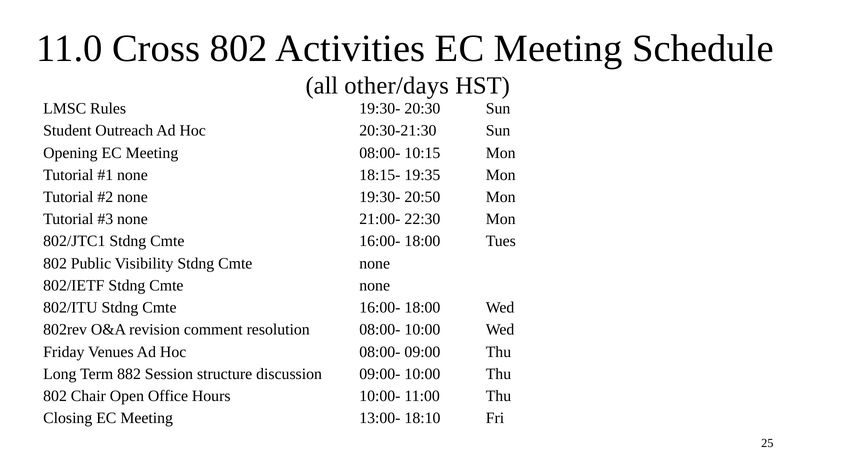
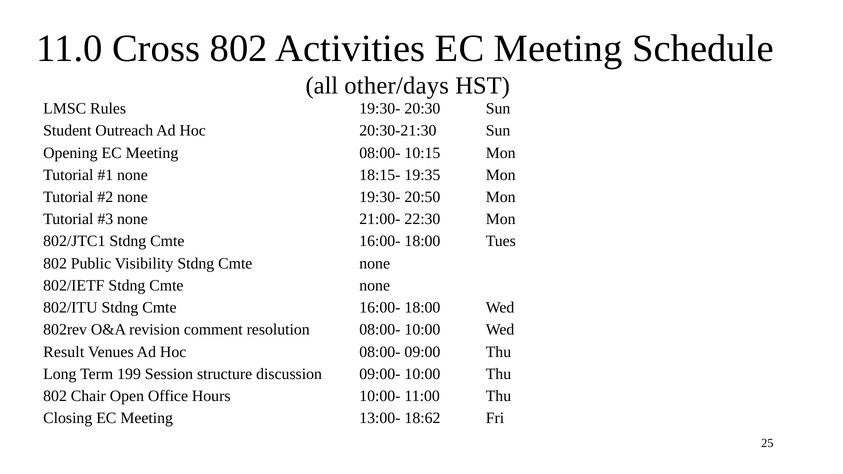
Friday: Friday -> Result
882: 882 -> 199
18:10: 18:10 -> 18:62
